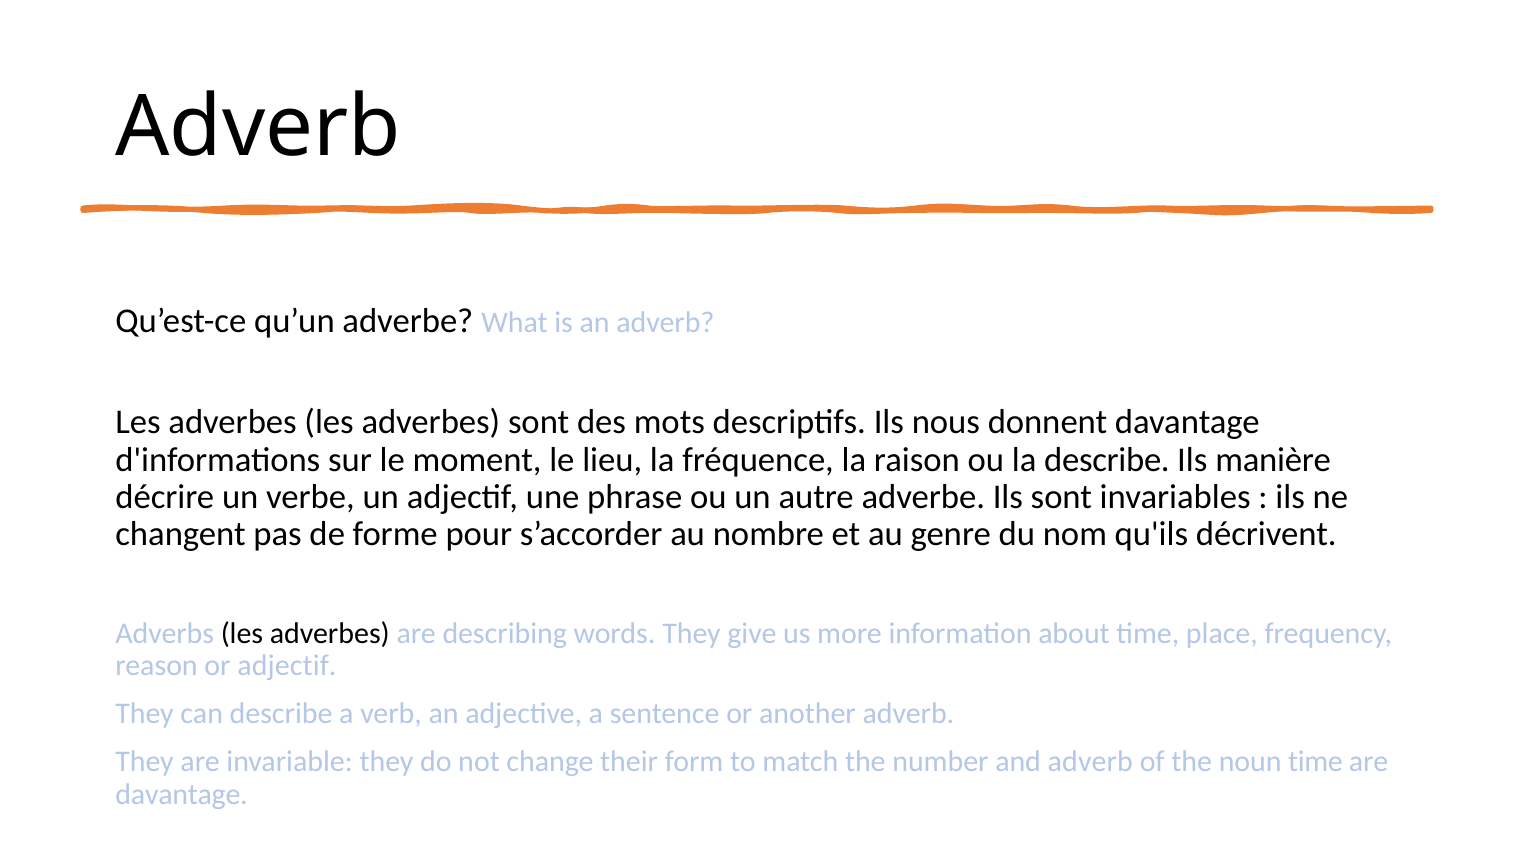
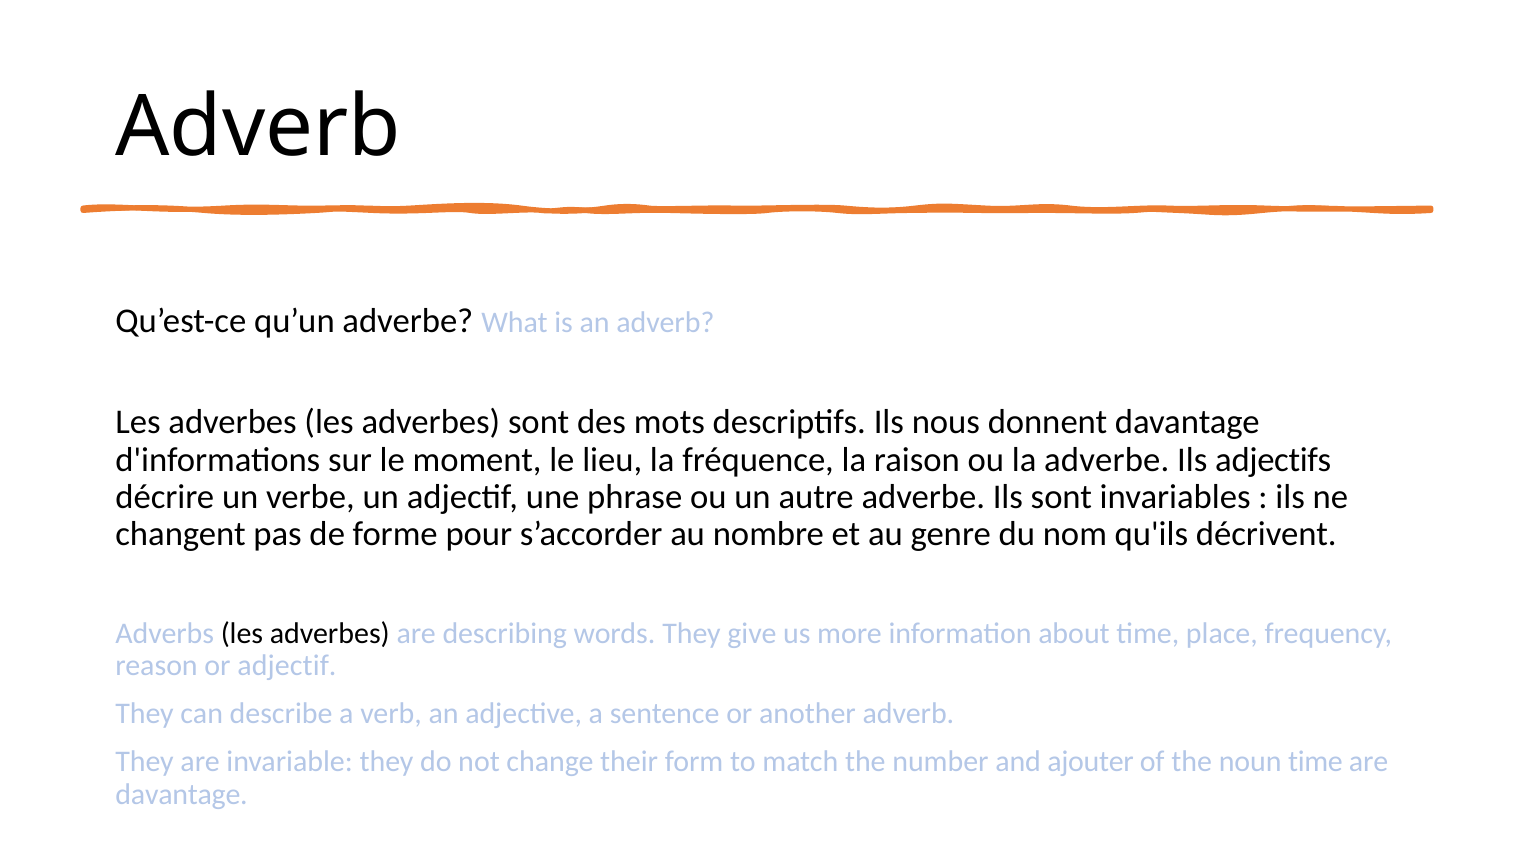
la describe: describe -> adverbe
manière: manière -> adjectifs
and adverb: adverb -> ajouter
